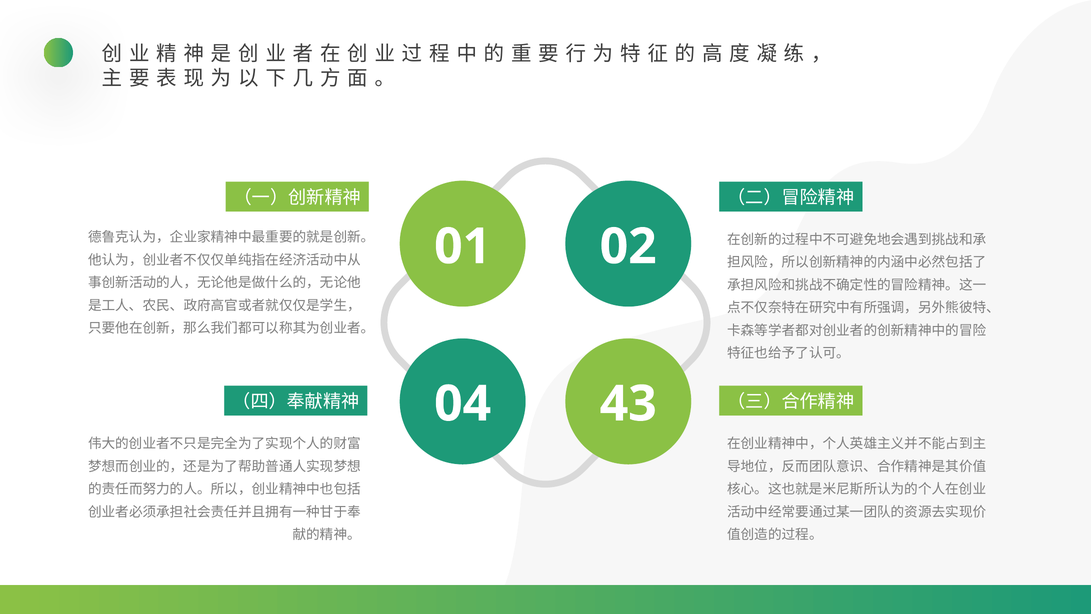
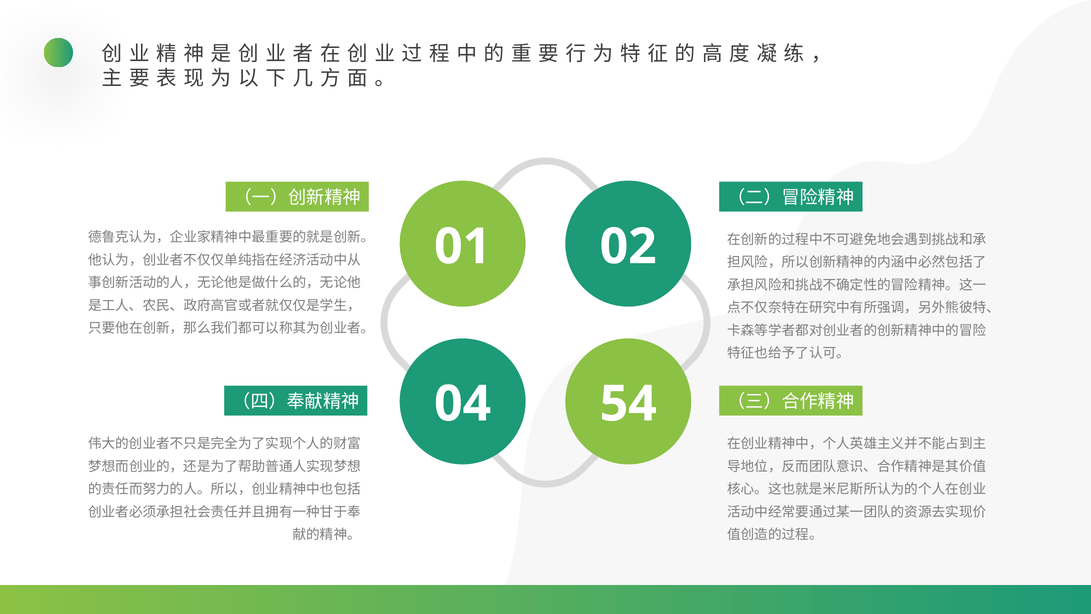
43: 43 -> 54
